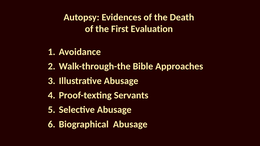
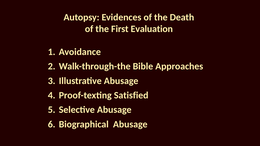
Servants: Servants -> Satisfied
